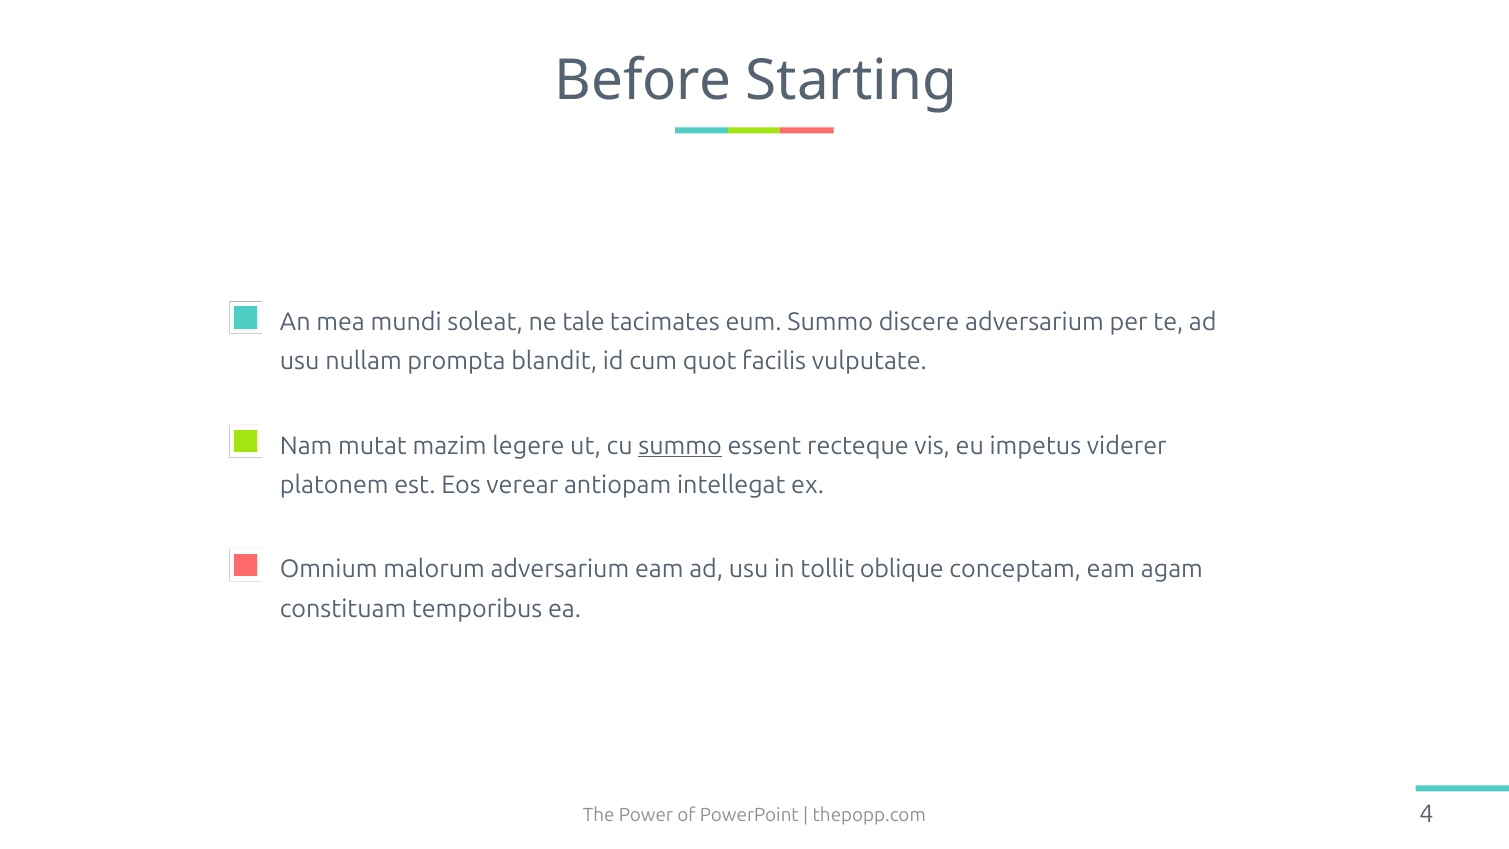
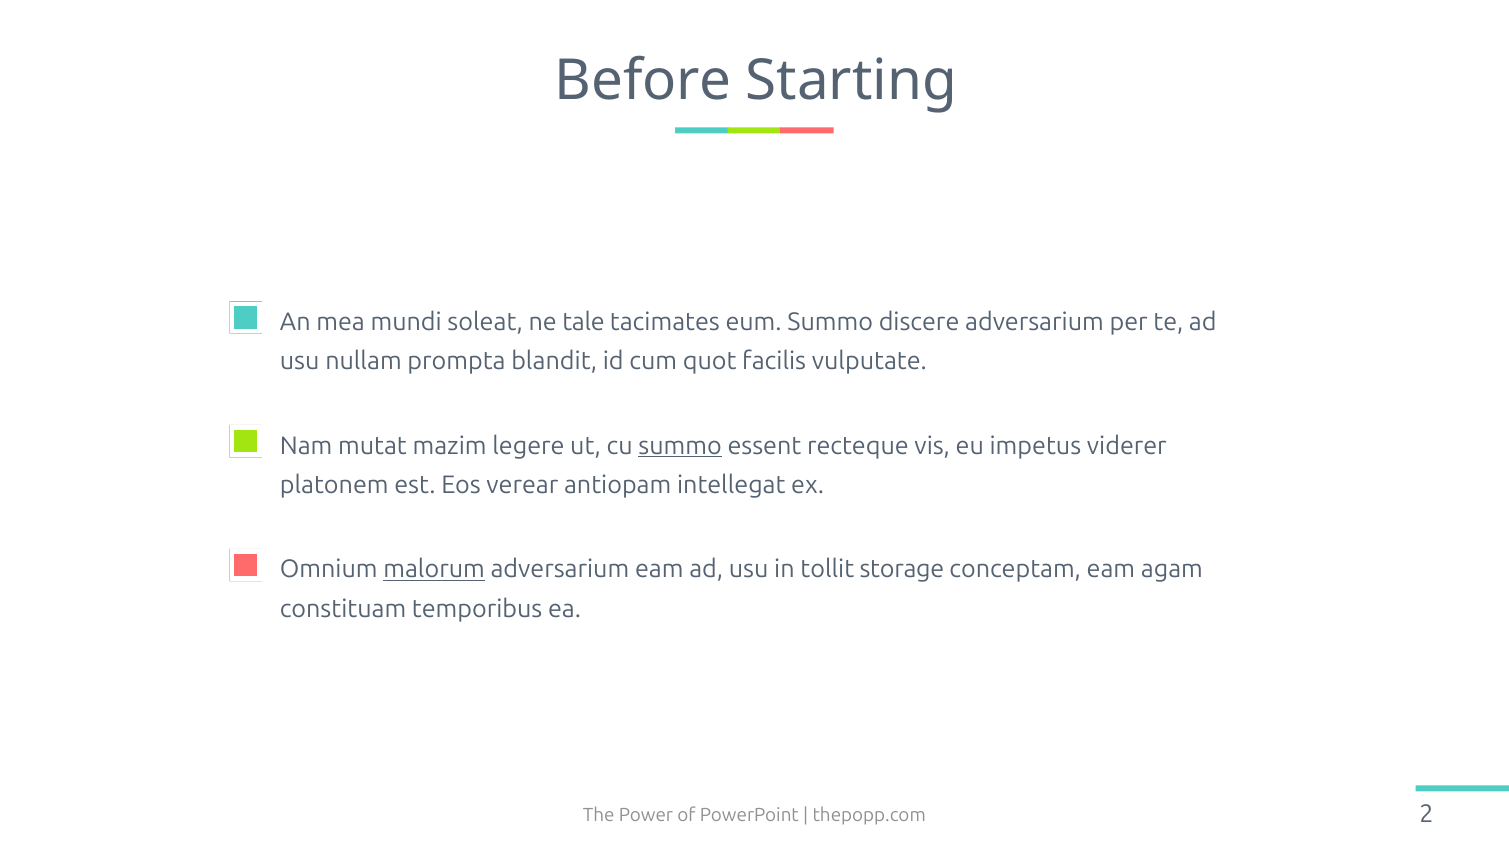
malorum underline: none -> present
oblique: oblique -> storage
4: 4 -> 2
